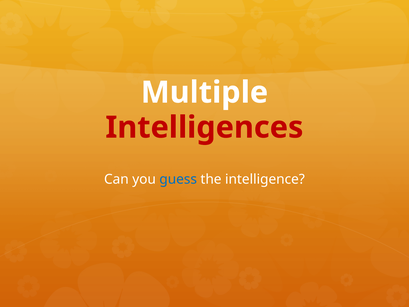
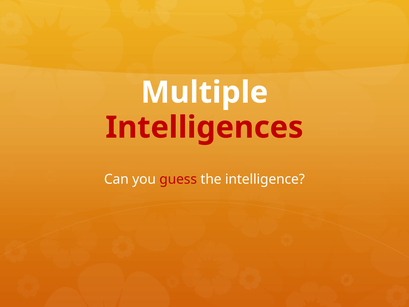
guess colour: blue -> red
